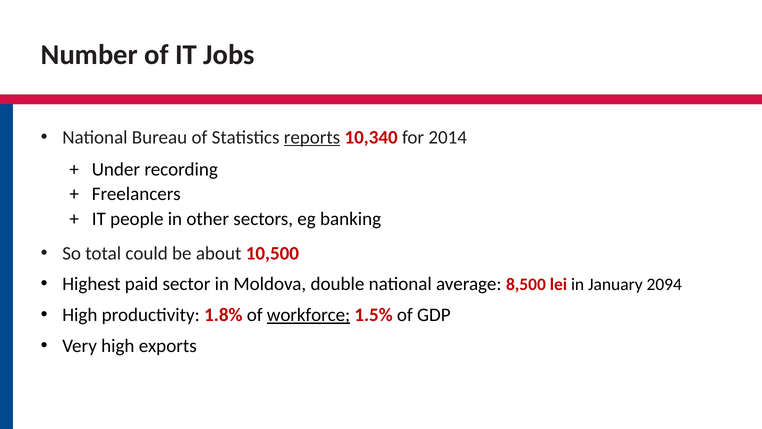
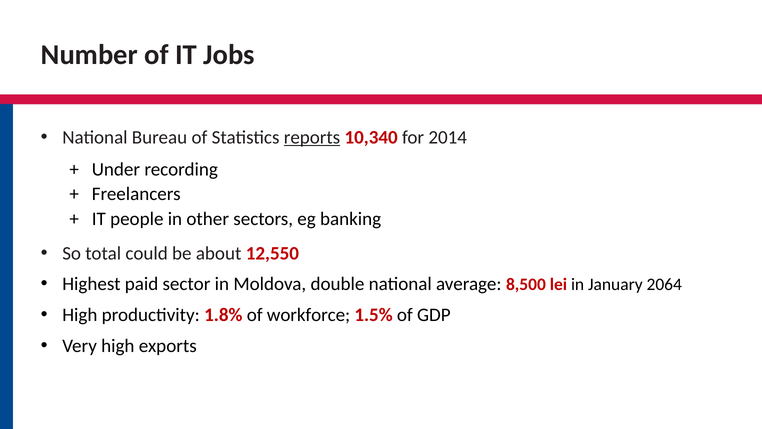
10,500: 10,500 -> 12,550
2094: 2094 -> 2064
workforce underline: present -> none
